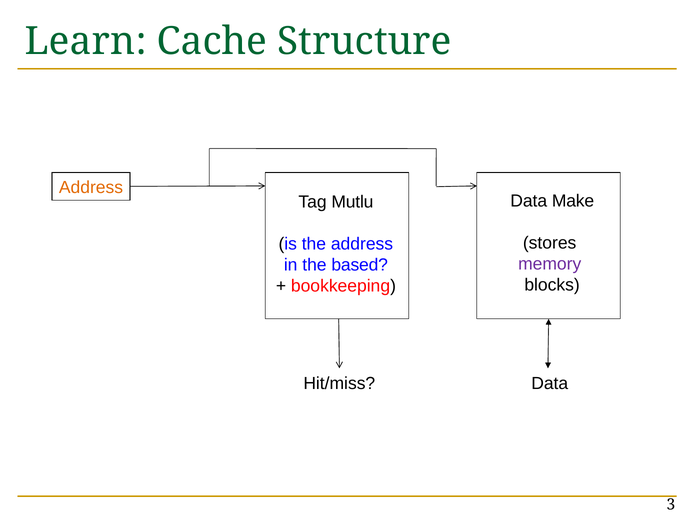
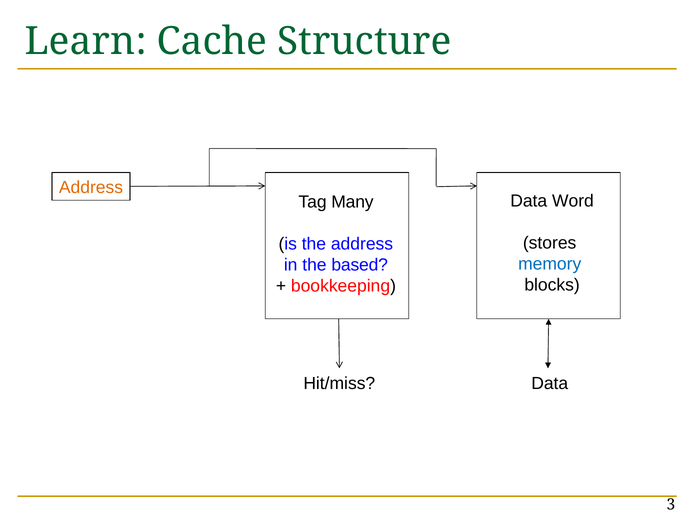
Make: Make -> Word
Mutlu: Mutlu -> Many
memory colour: purple -> blue
